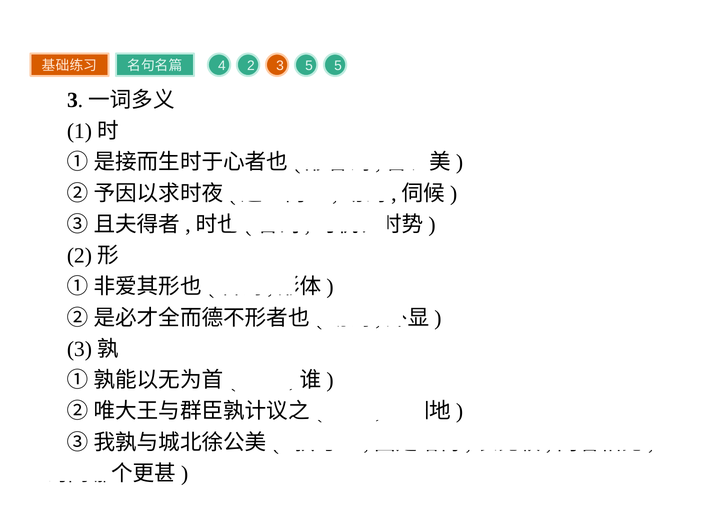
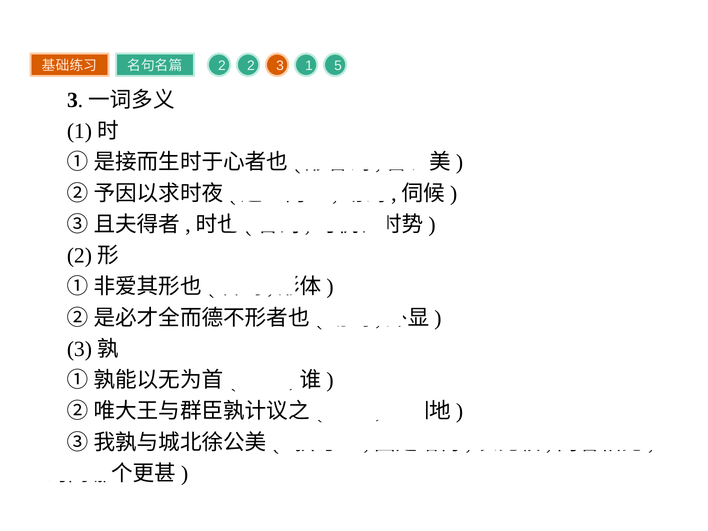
4 at (222, 66): 4 -> 2
3 5: 5 -> 1
